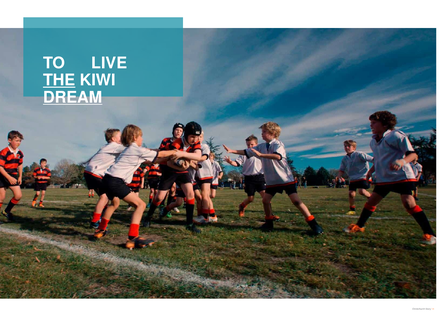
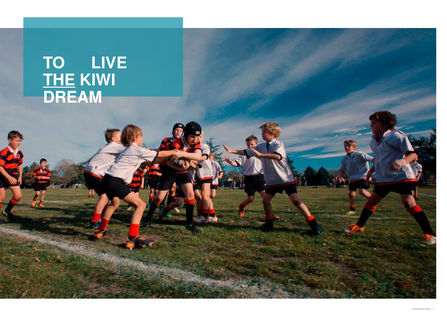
DREAM underline: present -> none
